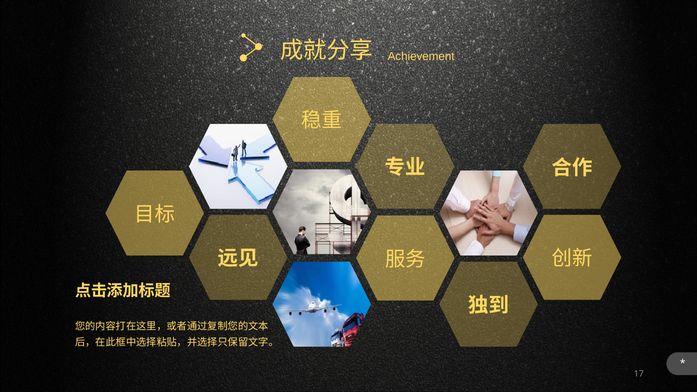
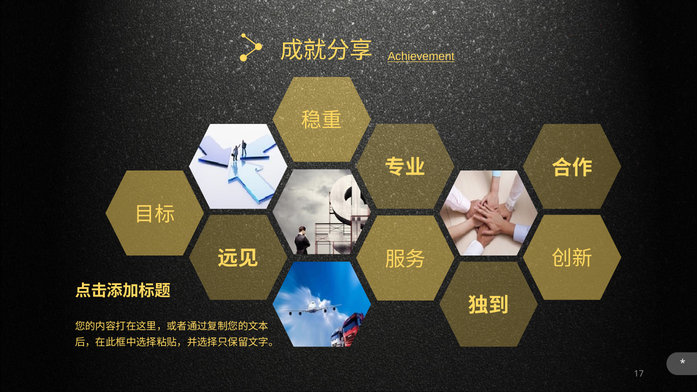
Achievement underline: none -> present
